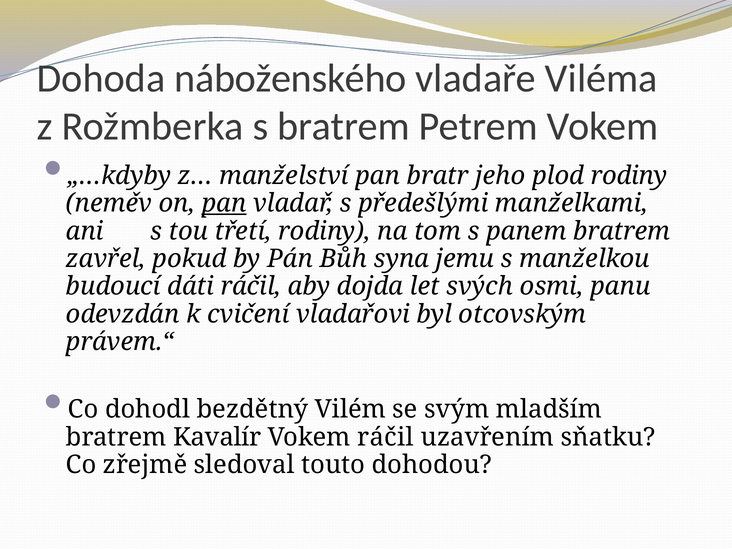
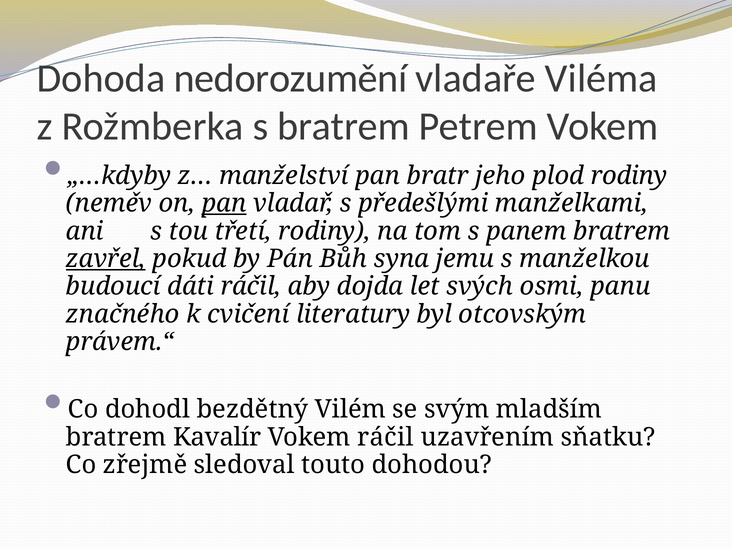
náboženského: náboženského -> nedorozumění
zavřel underline: none -> present
odevzdán: odevzdán -> značného
vladařovi: vladařovi -> literatury
